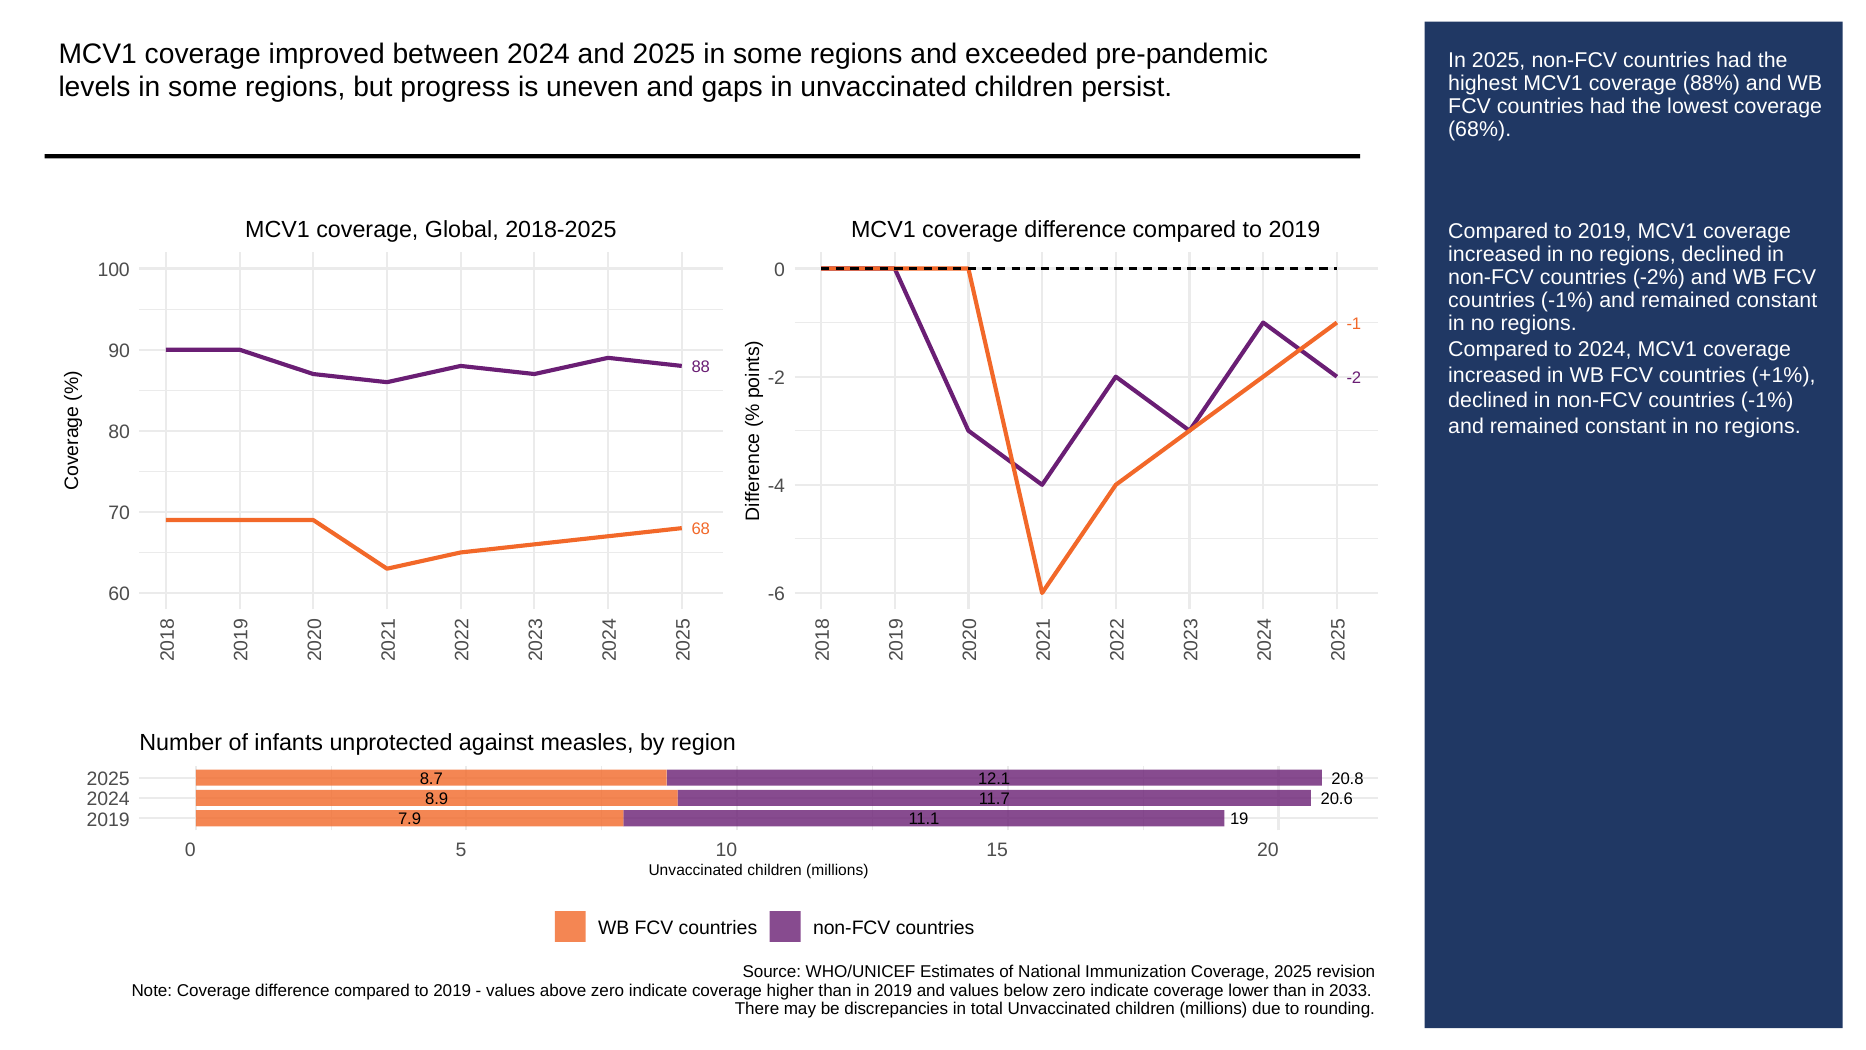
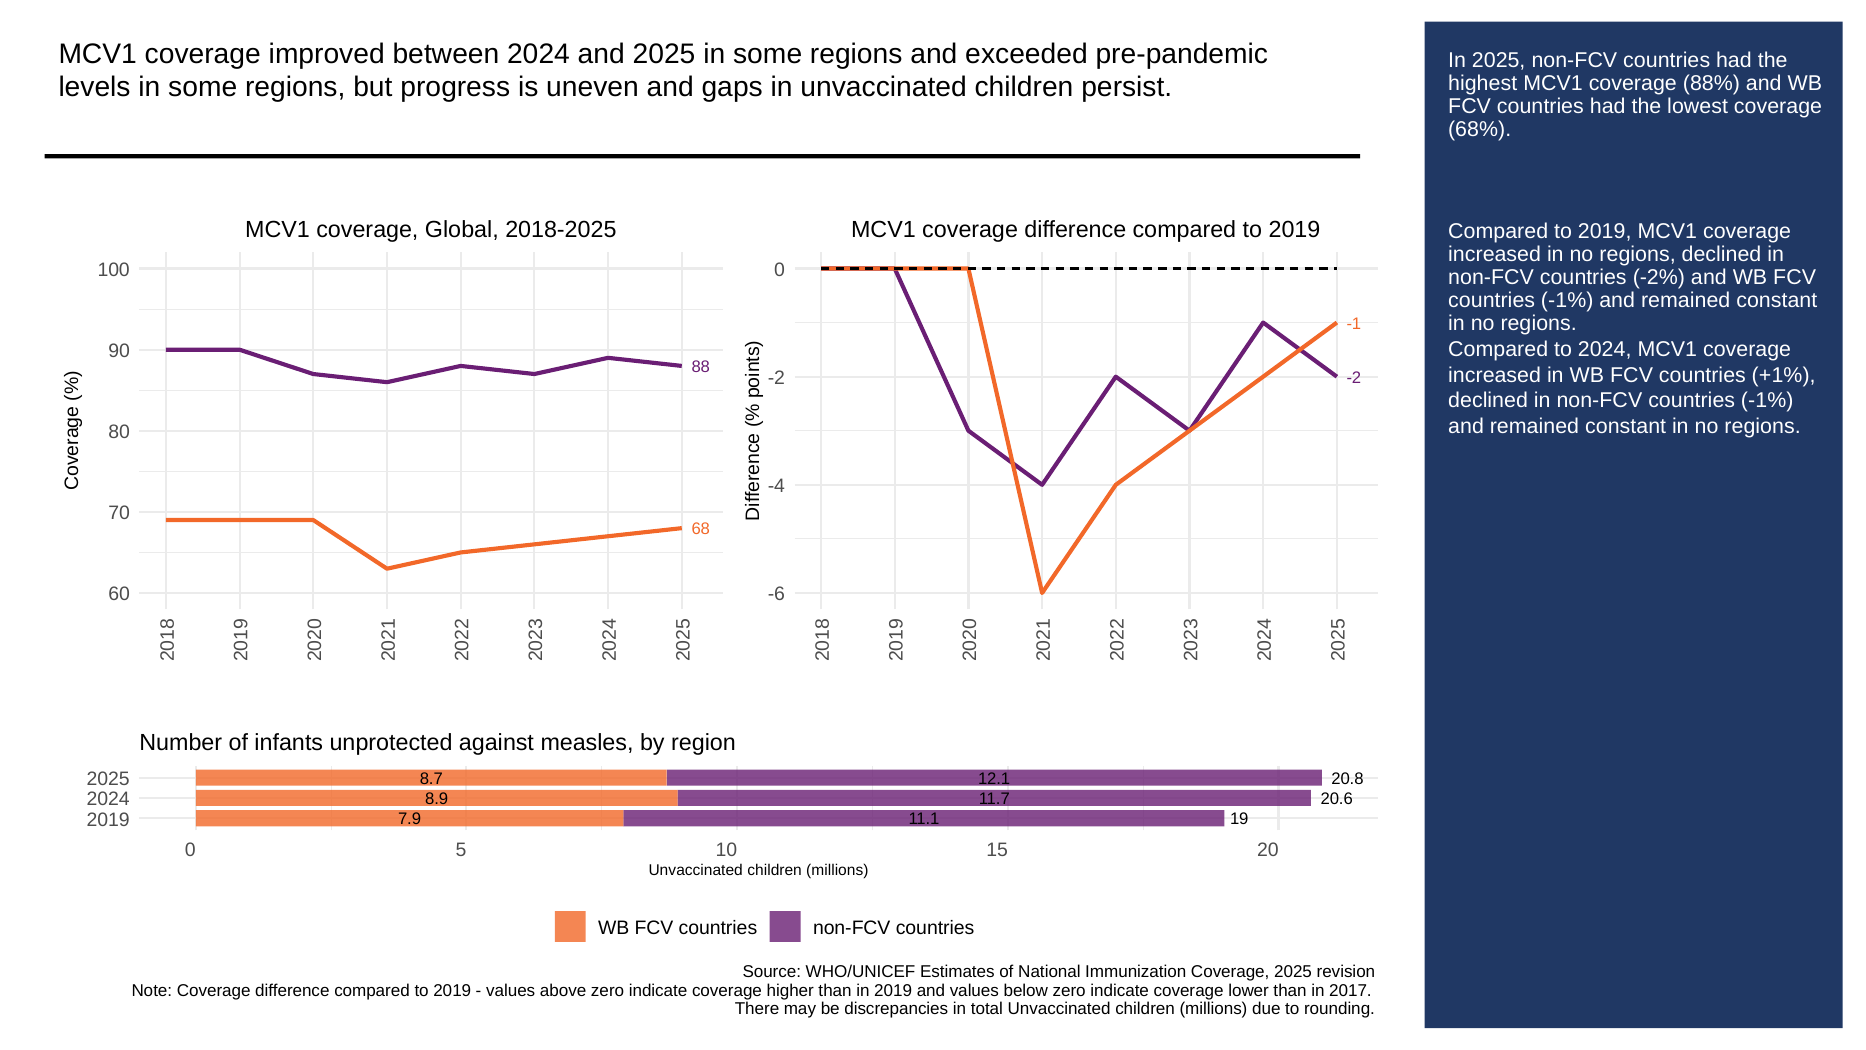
2033: 2033 -> 2017
